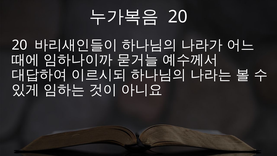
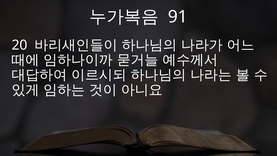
20 at (178, 17): 20 -> 91
